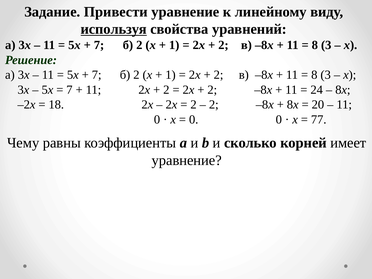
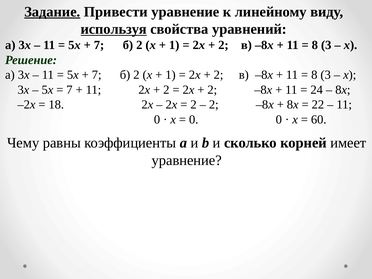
Задание underline: none -> present
20: 20 -> 22
77: 77 -> 60
